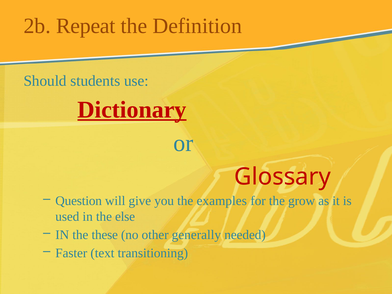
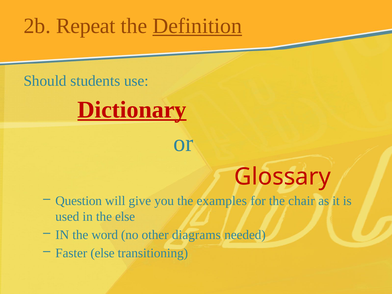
Definition underline: none -> present
grow: grow -> chair
these: these -> word
generally: generally -> diagrams
Faster text: text -> else
